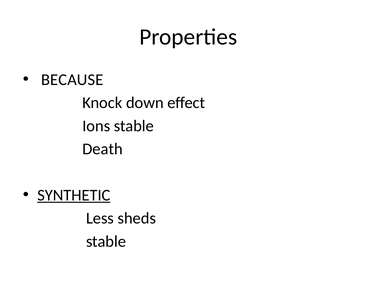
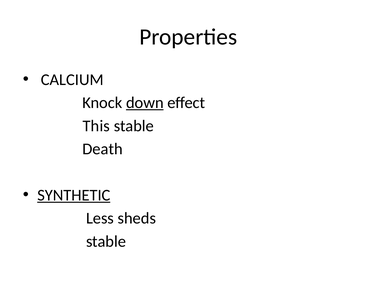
BECAUSE: BECAUSE -> CALCIUM
down underline: none -> present
Ions: Ions -> This
